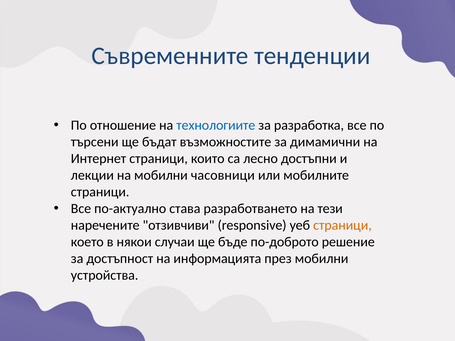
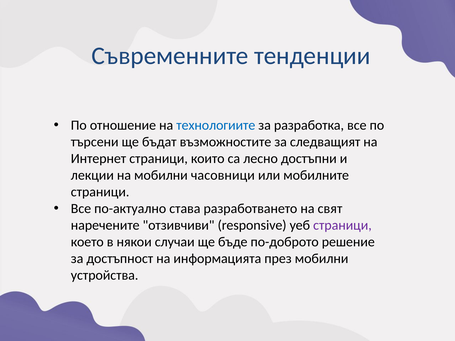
димамични: димамични -> следващият
тези: тези -> свят
страници at (342, 225) colour: orange -> purple
